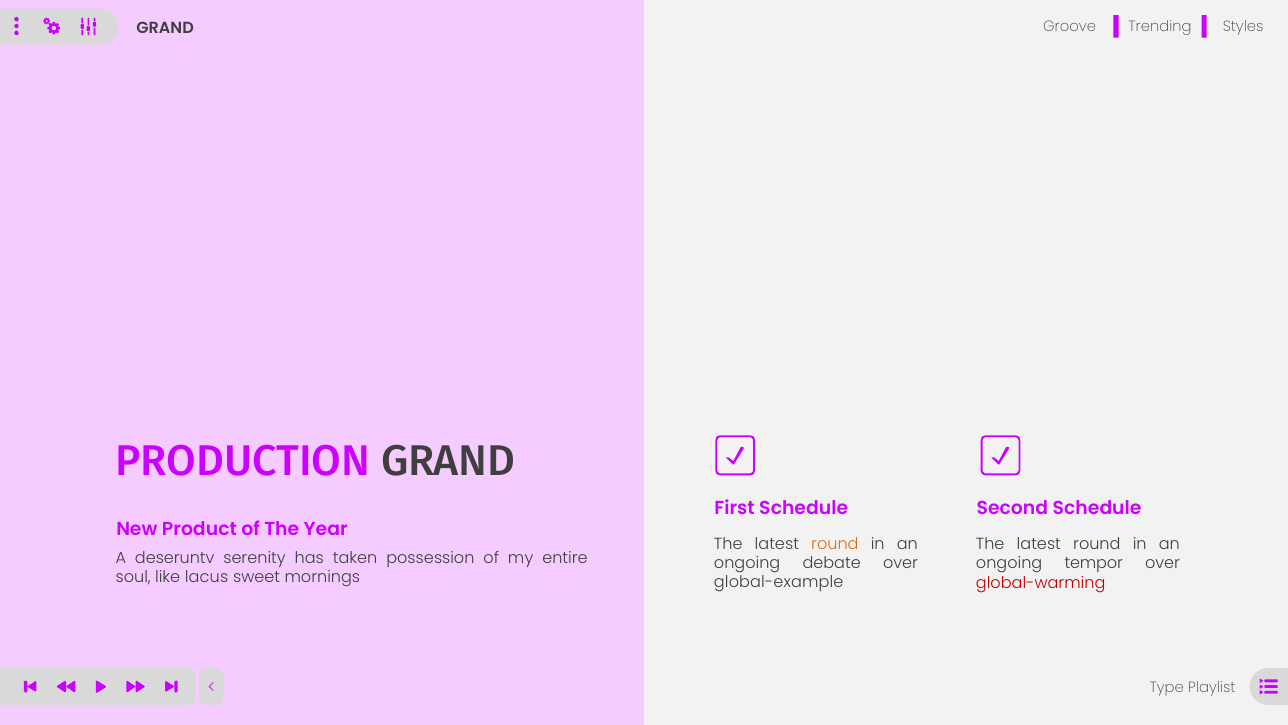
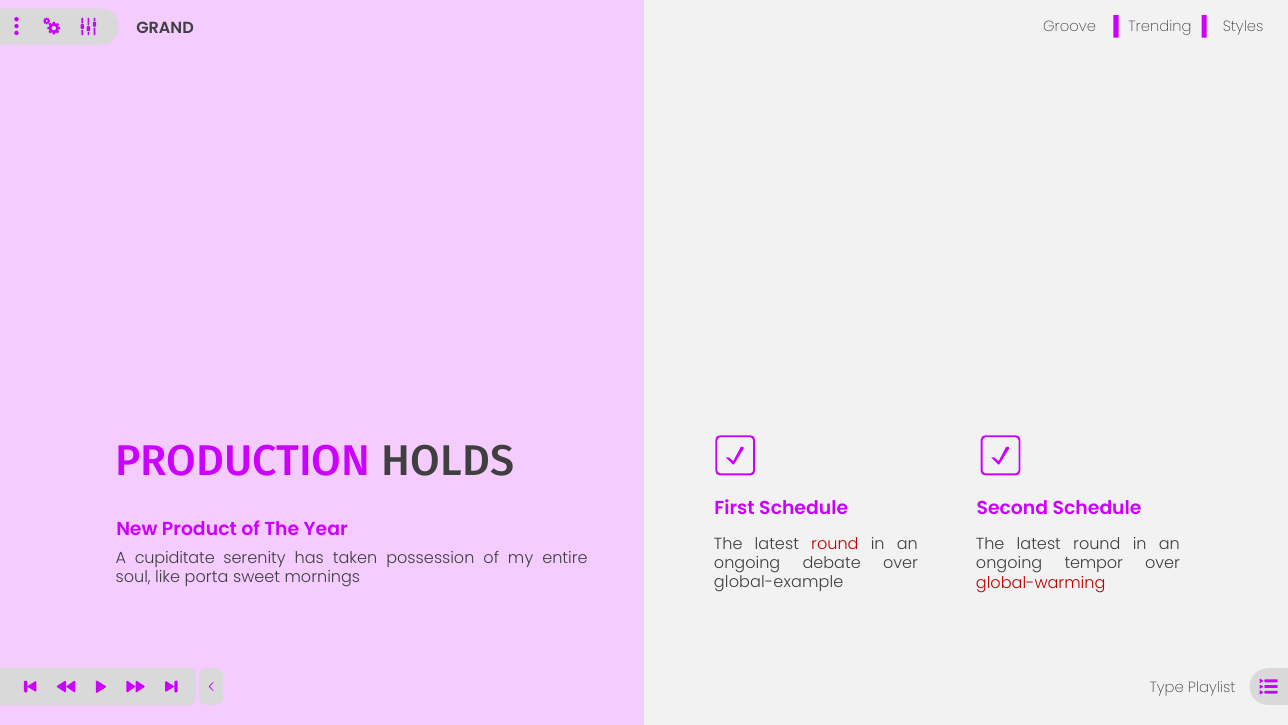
PRODUCTION GRAND: GRAND -> HOLDS
round at (835, 543) colour: orange -> red
deseruntv: deseruntv -> cupiditate
lacus: lacus -> porta
